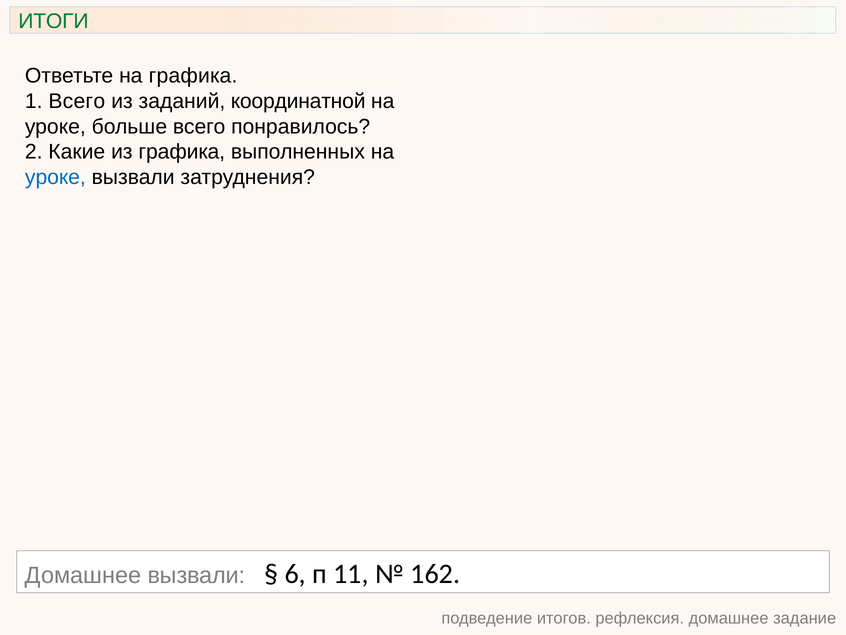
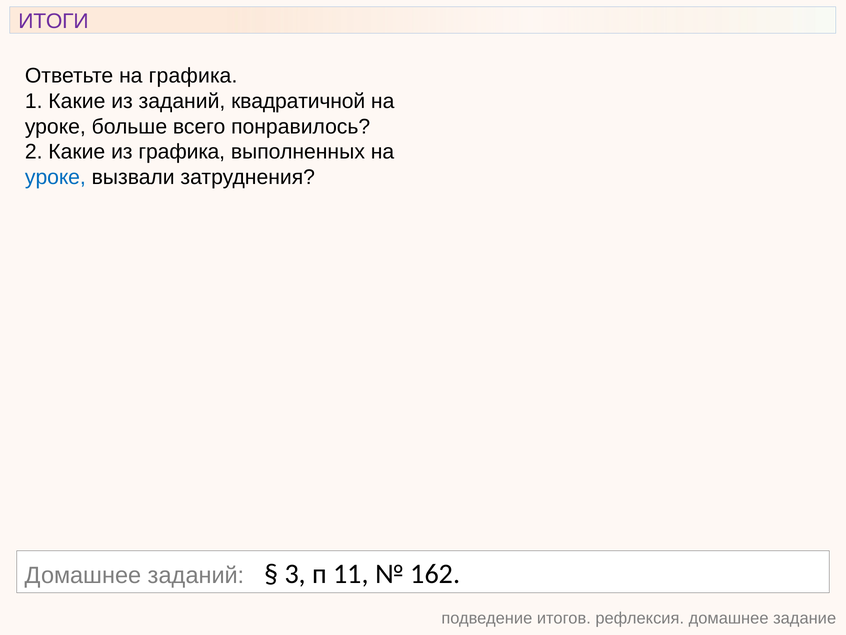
ИТОГИ colour: green -> purple
1 Всего: Всего -> Какие
координатной: координатной -> квадратичной
Домашнее вызвали: вызвали -> заданий
6: 6 -> 3
